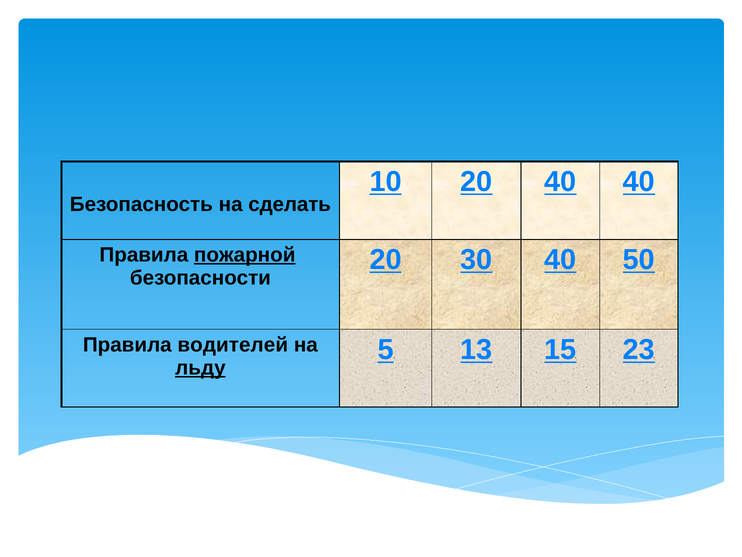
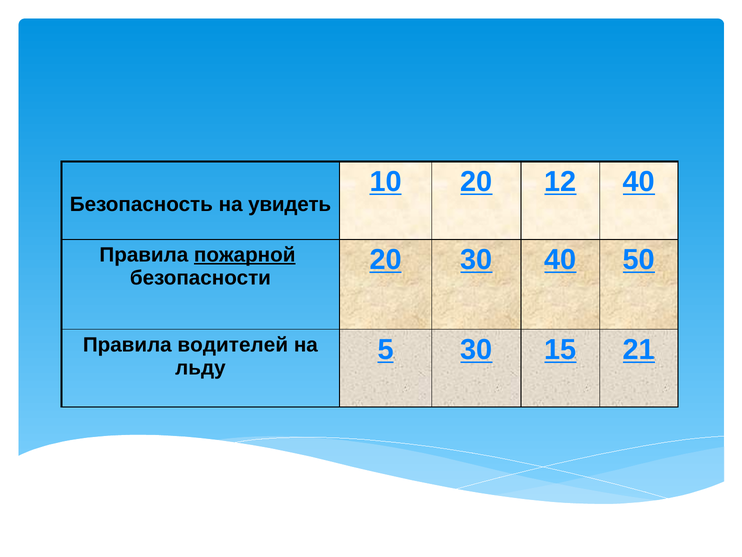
20 40: 40 -> 12
сделать: сделать -> увидеть
5 13: 13 -> 30
23: 23 -> 21
льду underline: present -> none
